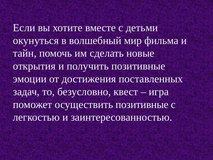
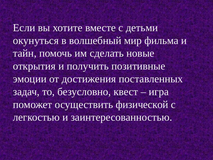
осуществить позитивные: позитивные -> физической
